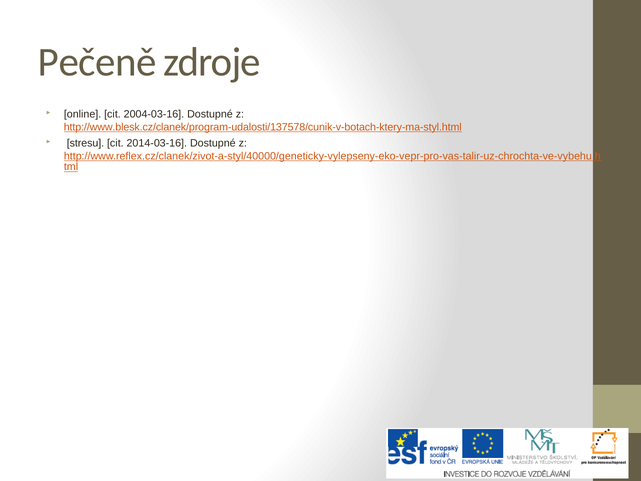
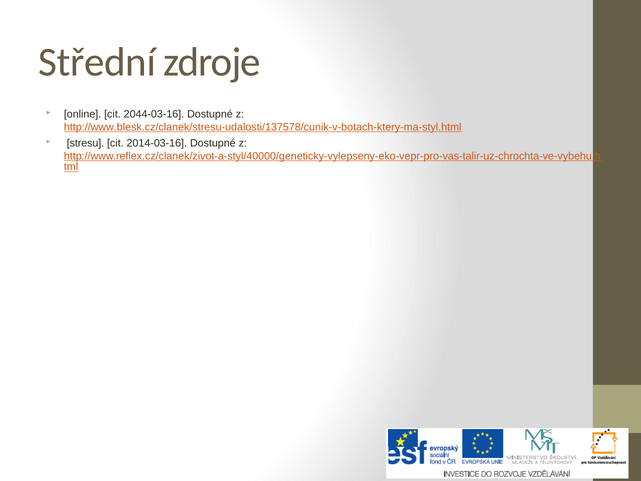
Pečeně: Pečeně -> Střední
2004-03-16: 2004-03-16 -> 2044-03-16
http://www.blesk.cz/clanek/program-udalosti/137578/cunik-v-botach-ktery-ma-styl.html: http://www.blesk.cz/clanek/program-udalosti/137578/cunik-v-botach-ktery-ma-styl.html -> http://www.blesk.cz/clanek/stresu-udalosti/137578/cunik-v-botach-ktery-ma-styl.html
